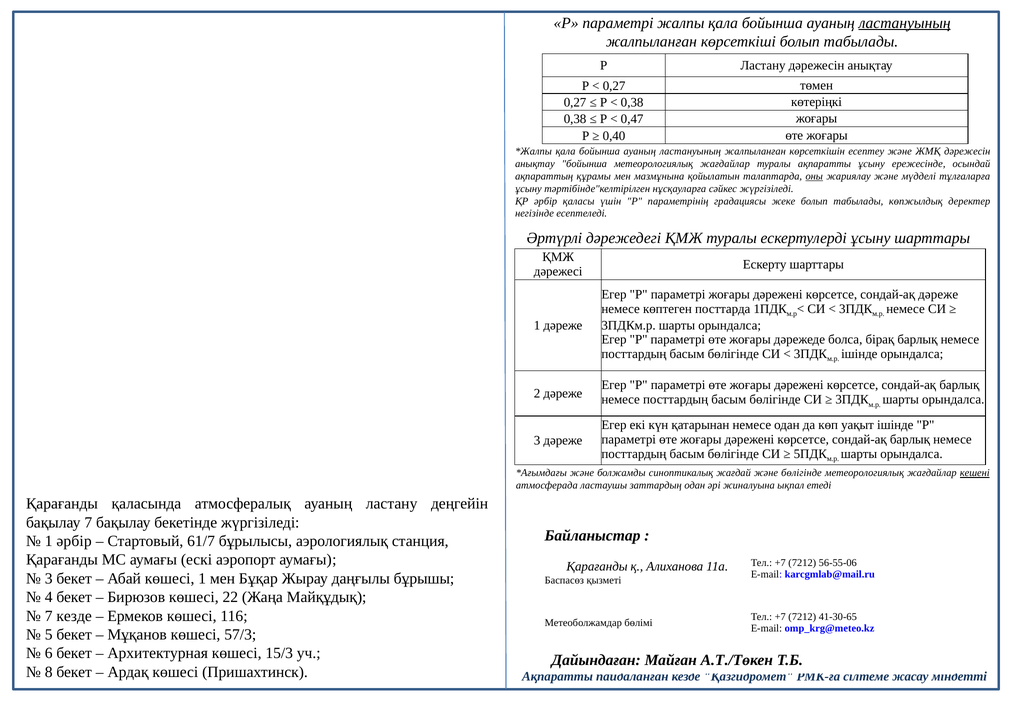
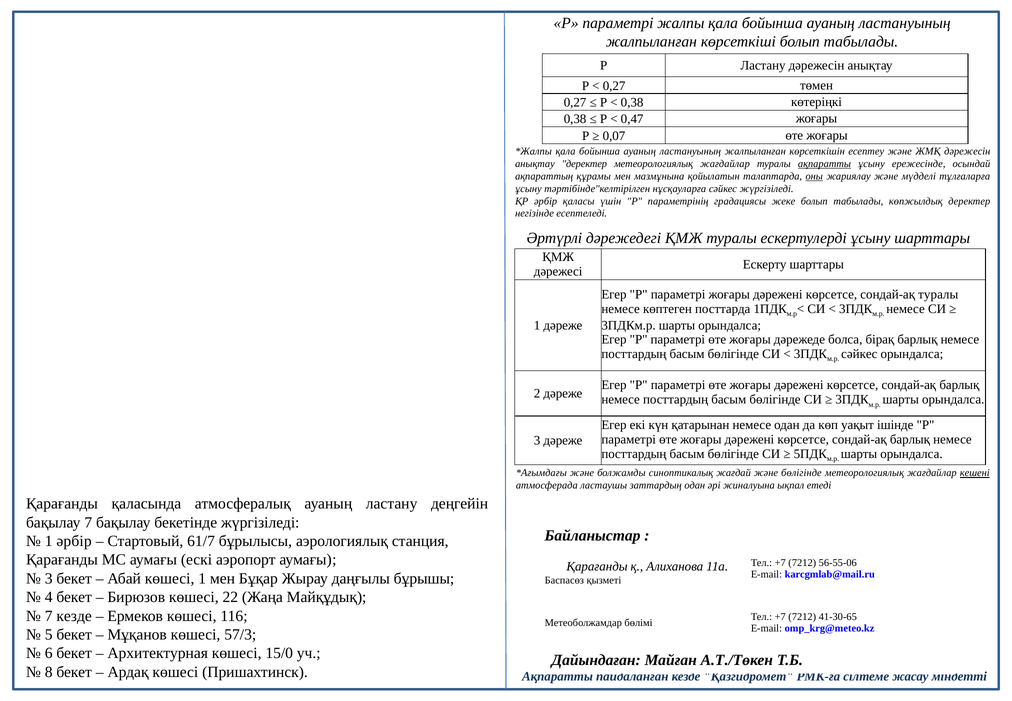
ластануының at (905, 23) underline: present -> none
0,40: 0,40 -> 0,07
анықтау бойынша: бойынша -> деректер
ақпаратты at (824, 164) underline: none -> present
сондай-ақ дәреже: дәреже -> туралы
ішінде at (859, 354): ішінде -> сәйкес
15/3: 15/3 -> 15/0
